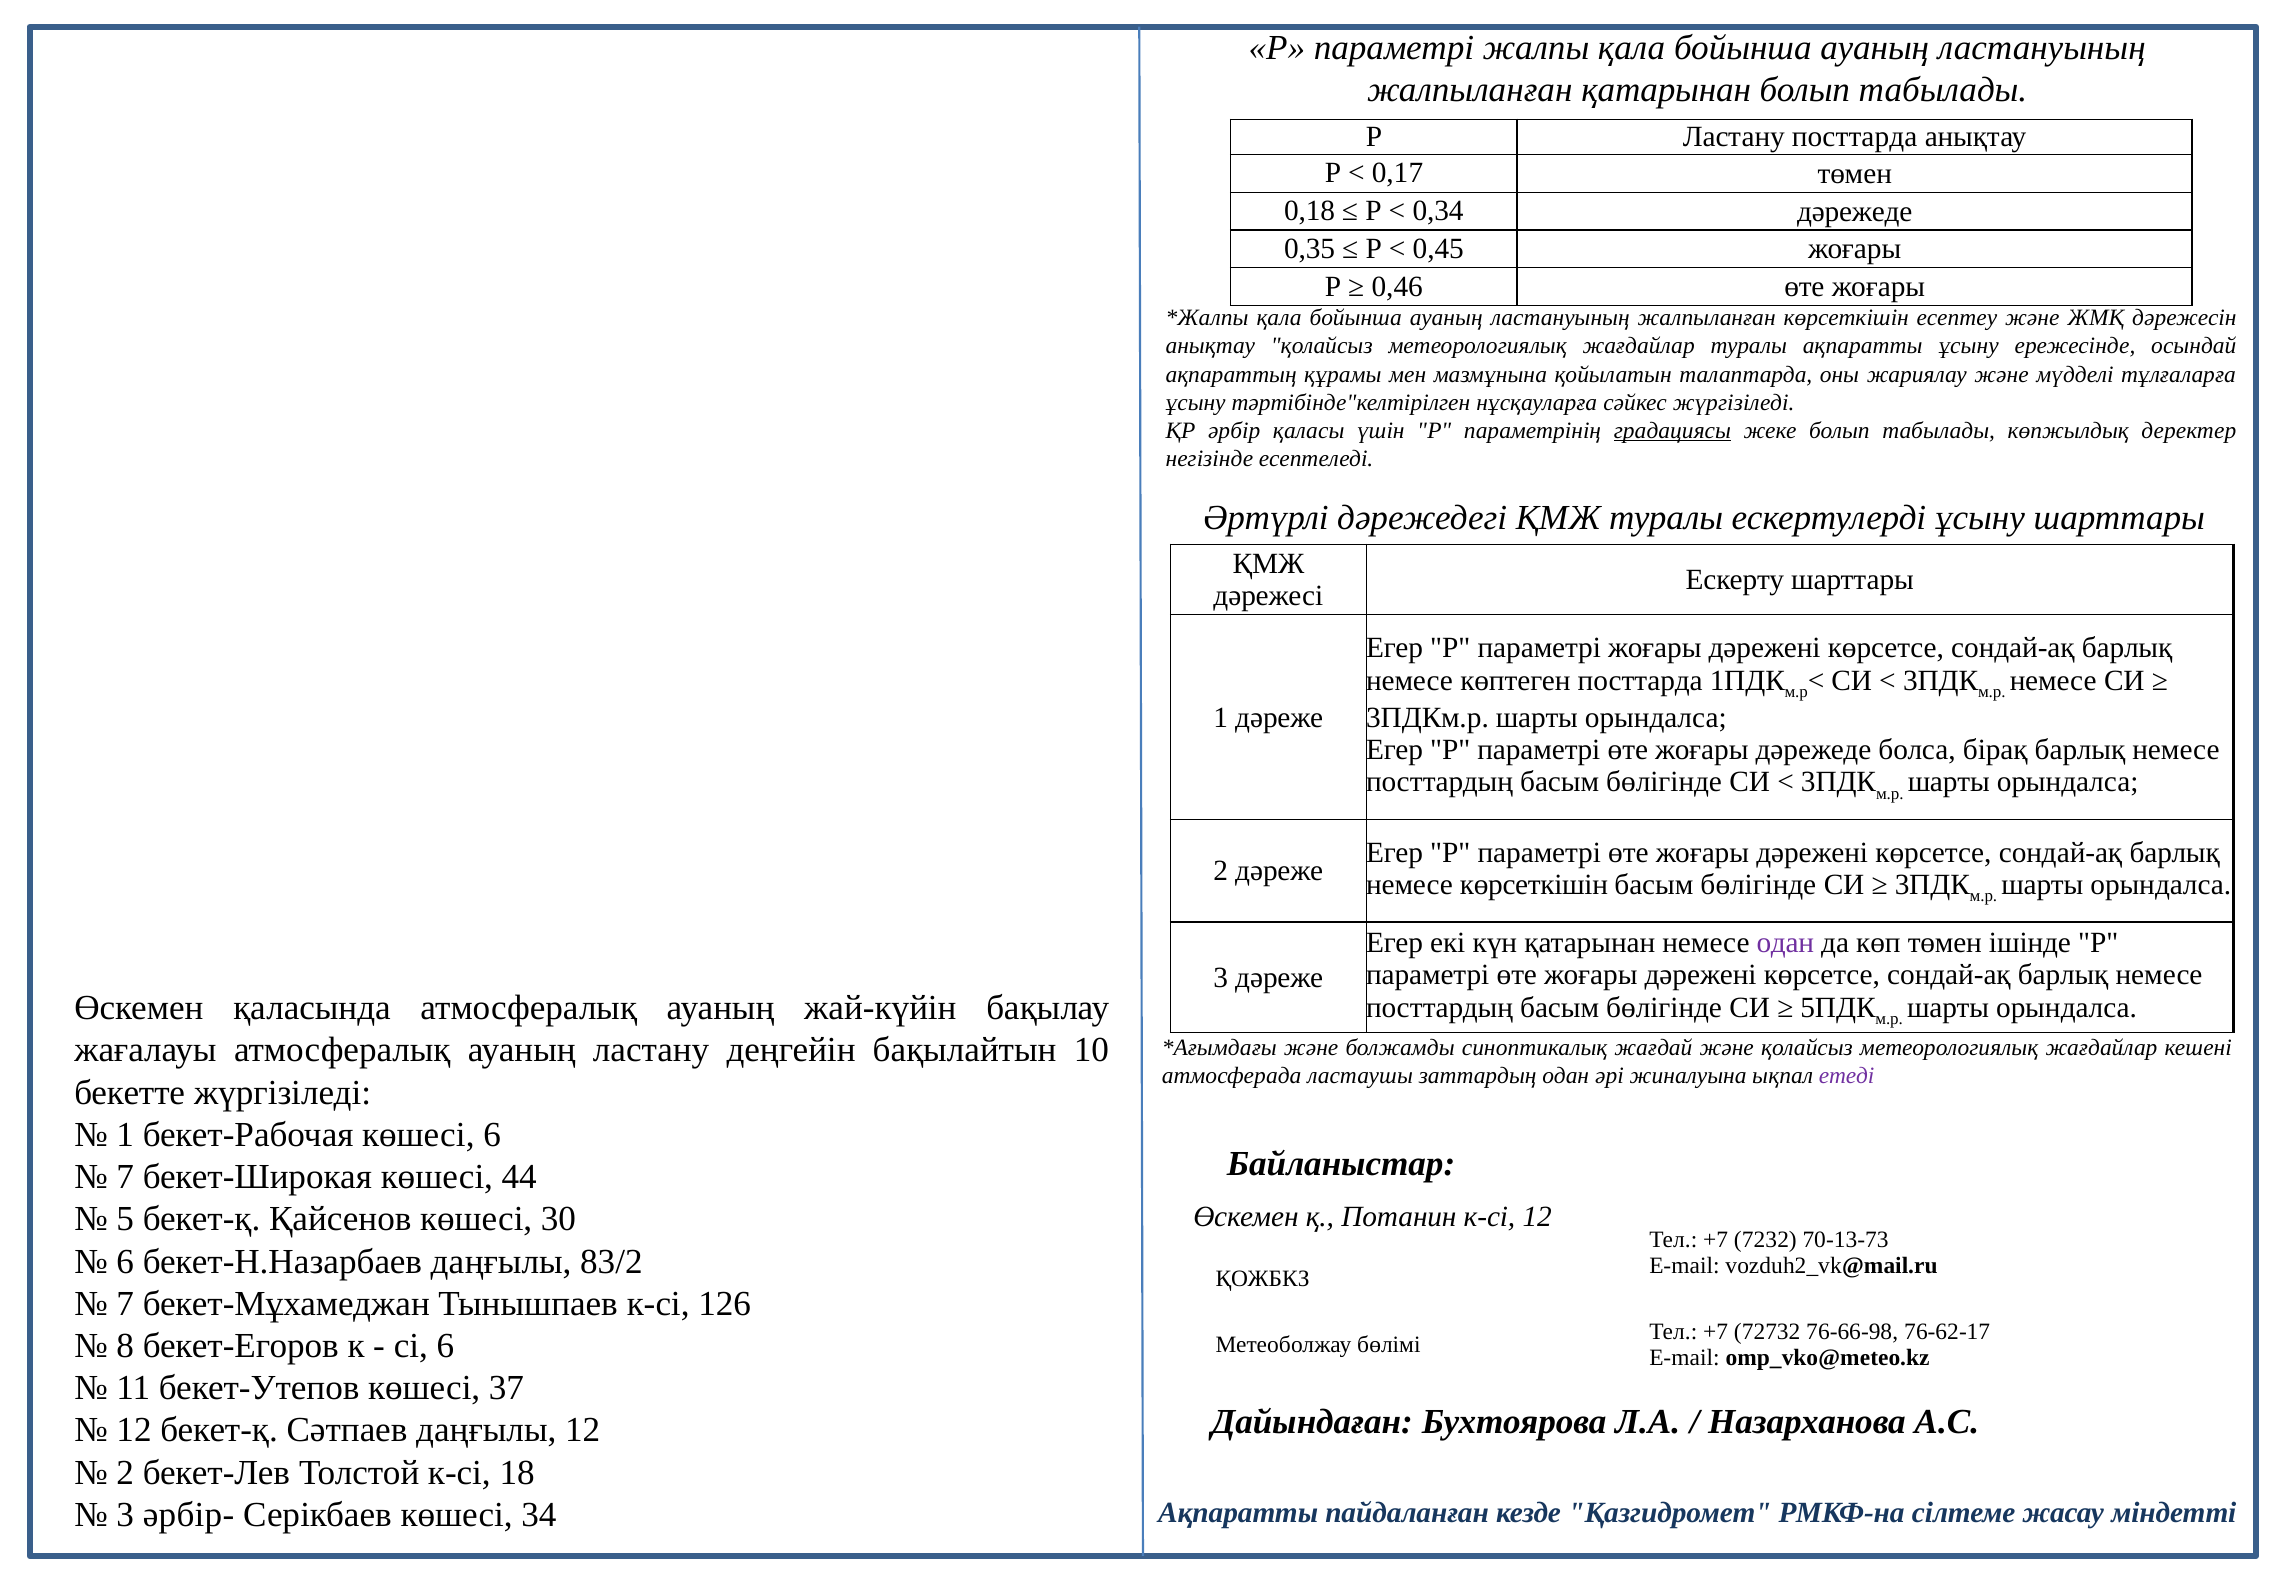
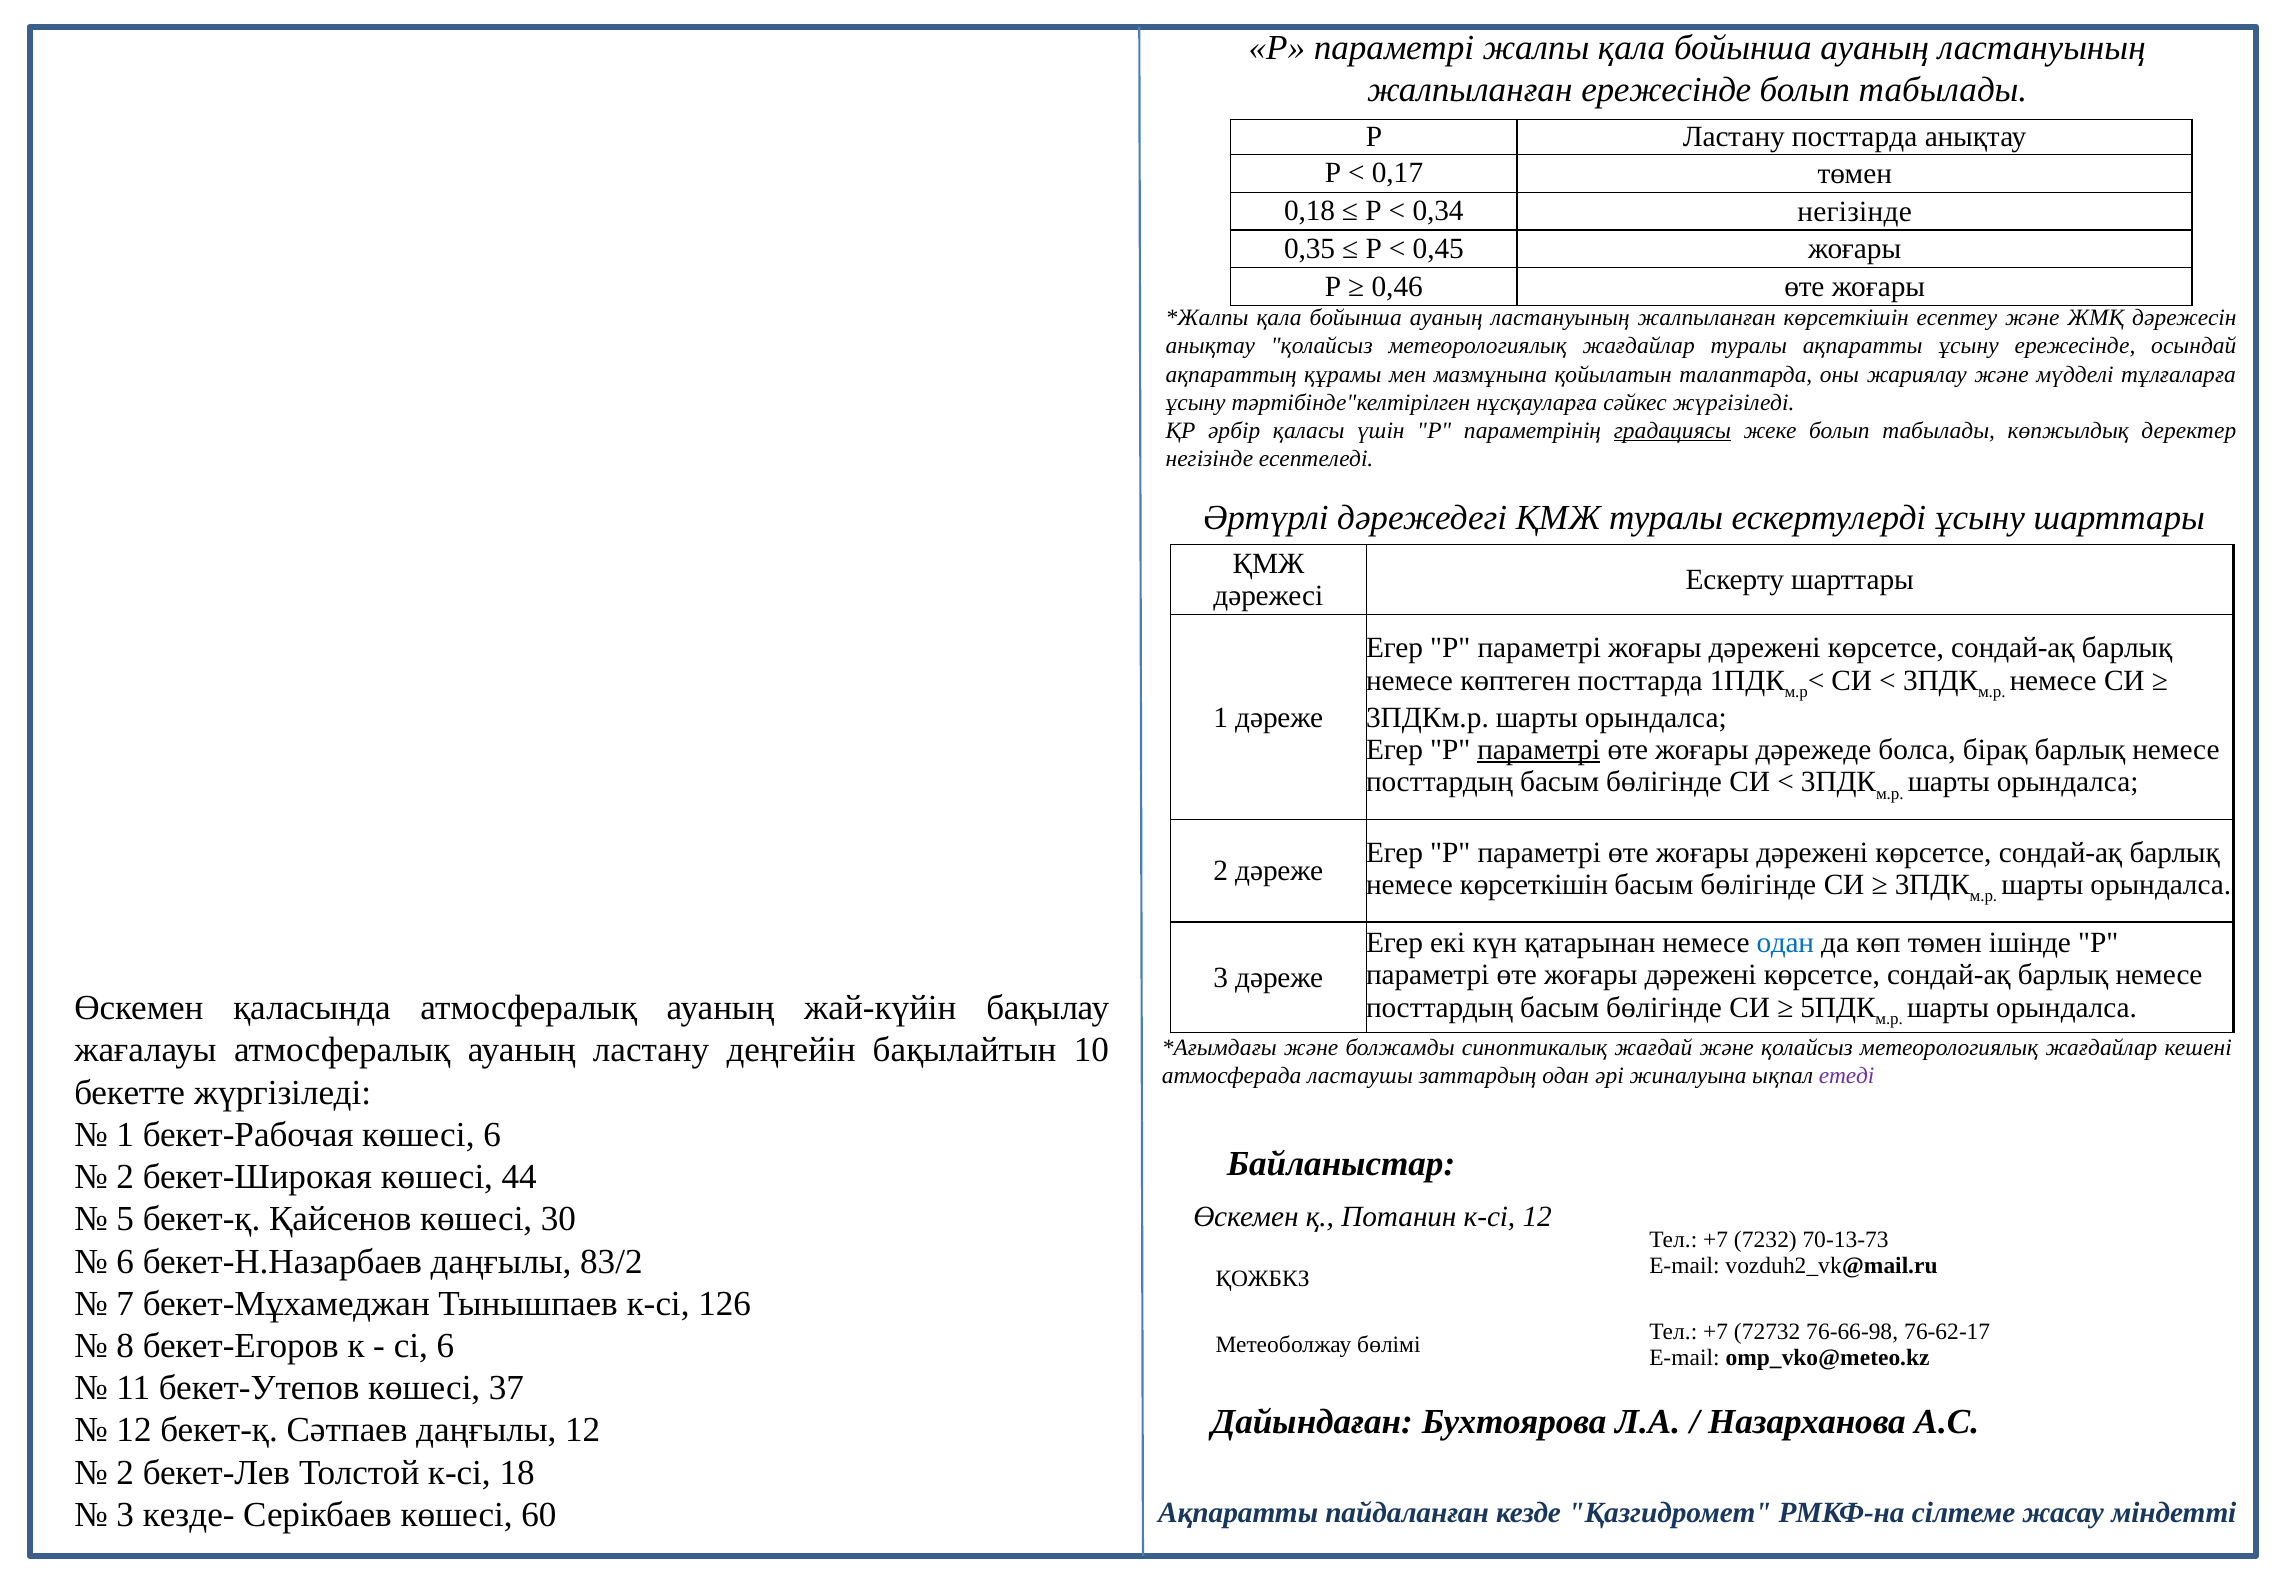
жалпыланған қатарынан: қатарынан -> ережесінде
0,34 дәрежеде: дәрежеде -> негізінде
параметрі at (1539, 749) underline: none -> present
одан at (1785, 943) colour: purple -> blue
7 at (125, 1177): 7 -> 2
әрбір-: әрбір- -> кезде-
34: 34 -> 60
